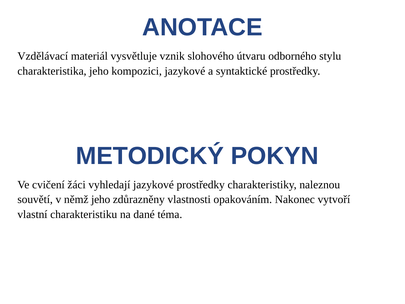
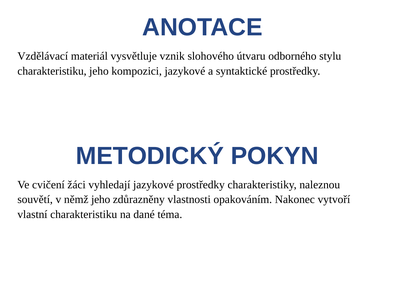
charakteristika at (52, 71): charakteristika -> charakteristiku
